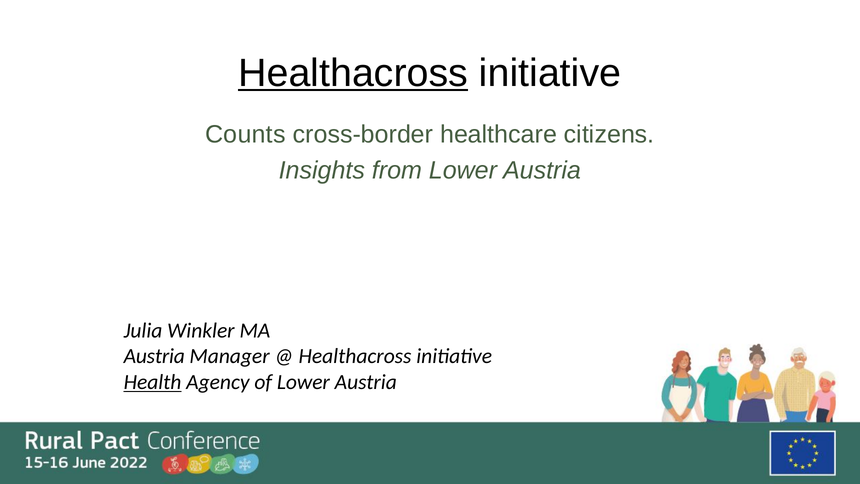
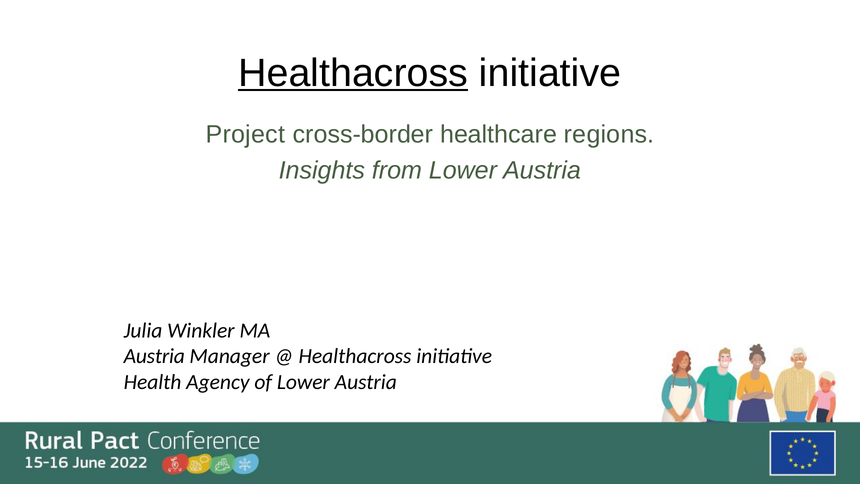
Counts: Counts -> Project
citizens: citizens -> regions
Health underline: present -> none
